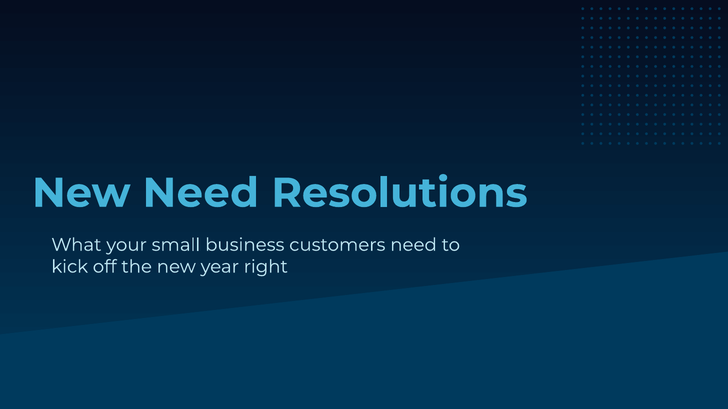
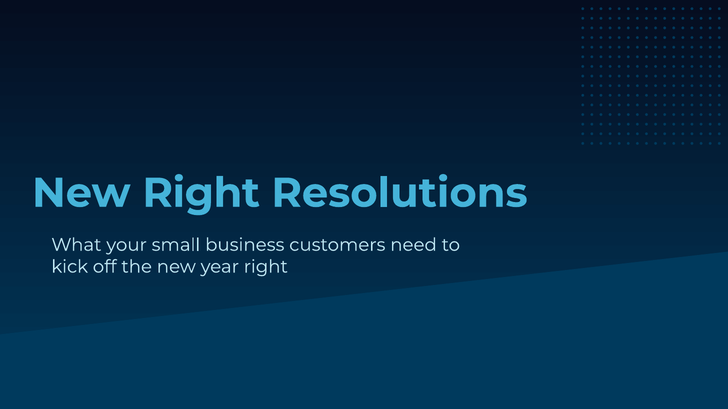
New Need: Need -> Right
